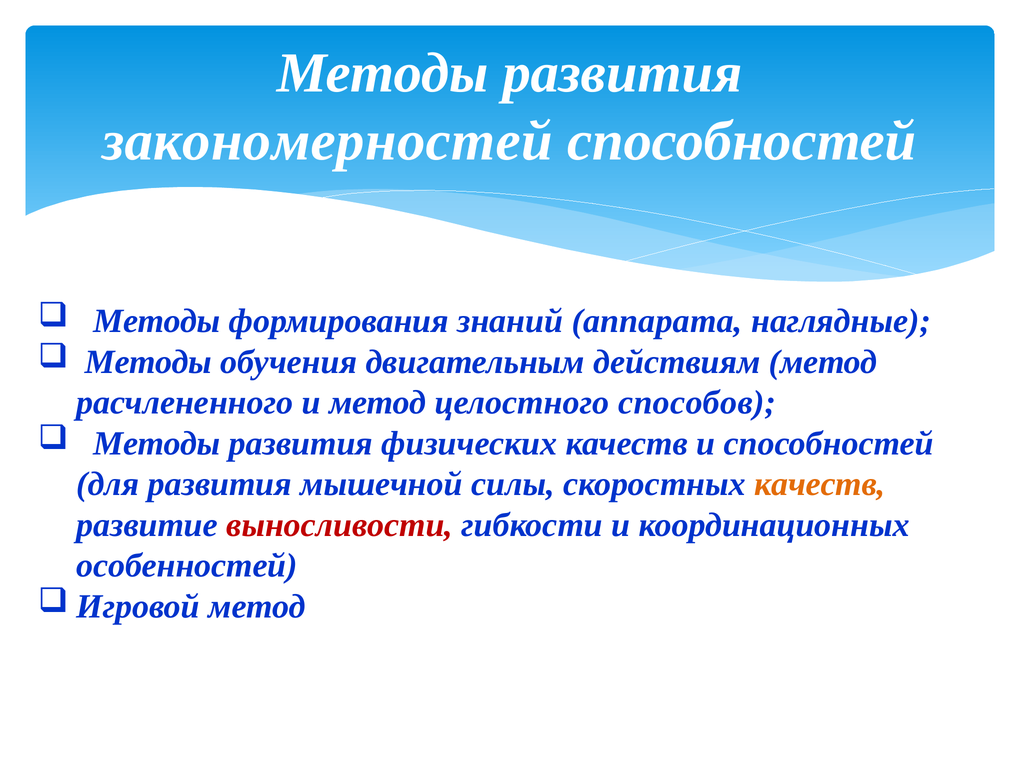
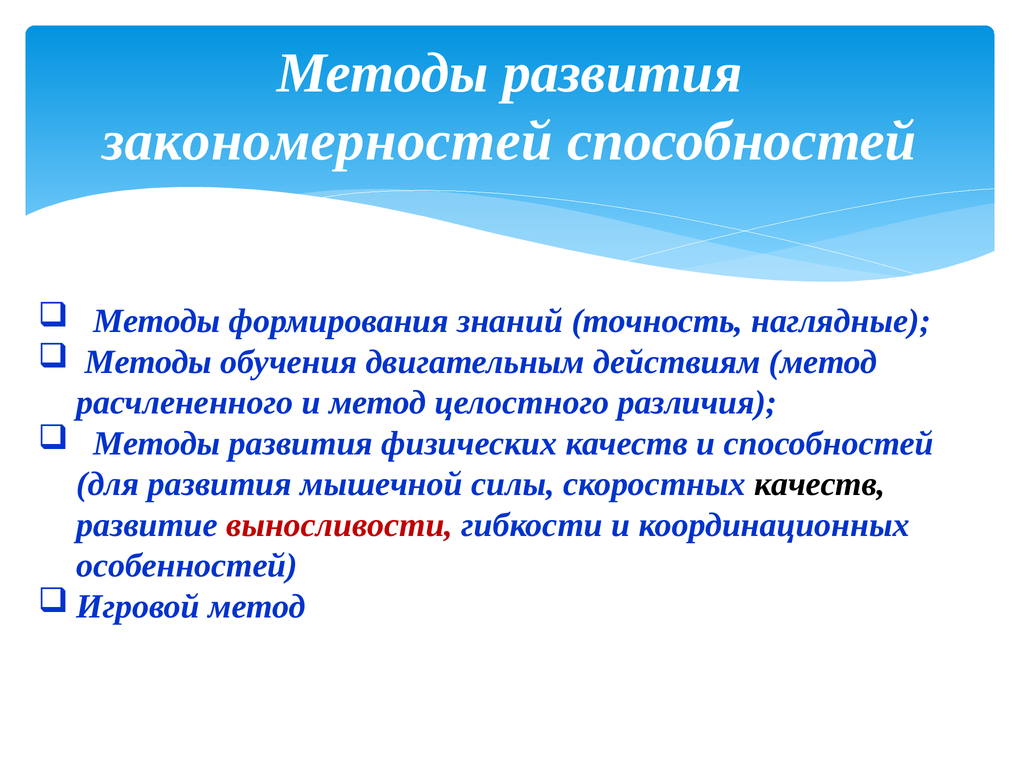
аппарата: аппарата -> точность
способов: способов -> различия
качеств at (820, 484) colour: orange -> black
